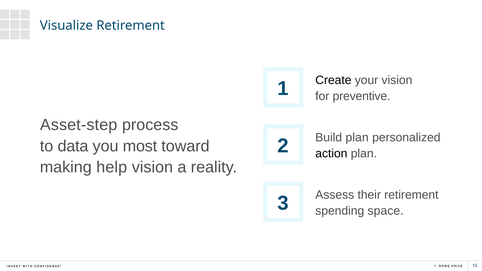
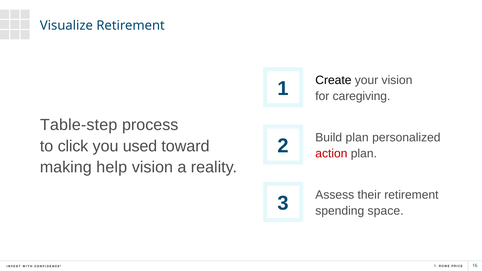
preventive: preventive -> caregiving
Asset-step: Asset-step -> Table-step
data: data -> click
most: most -> used
action colour: black -> red
